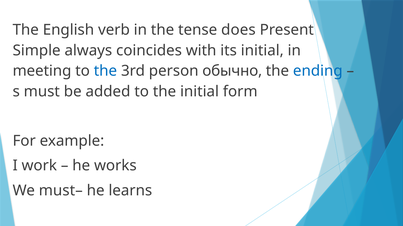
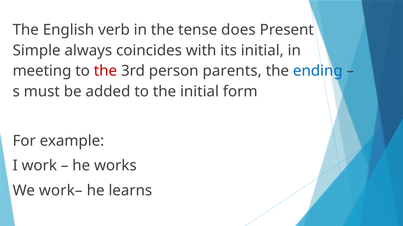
the at (105, 71) colour: blue -> red
обычно: обычно -> parents
must–: must– -> work–
